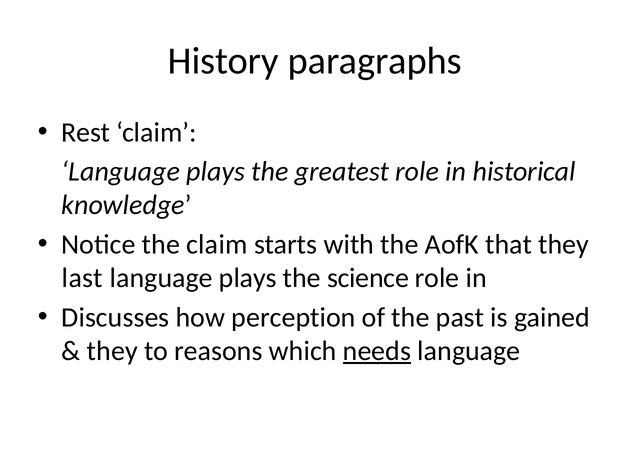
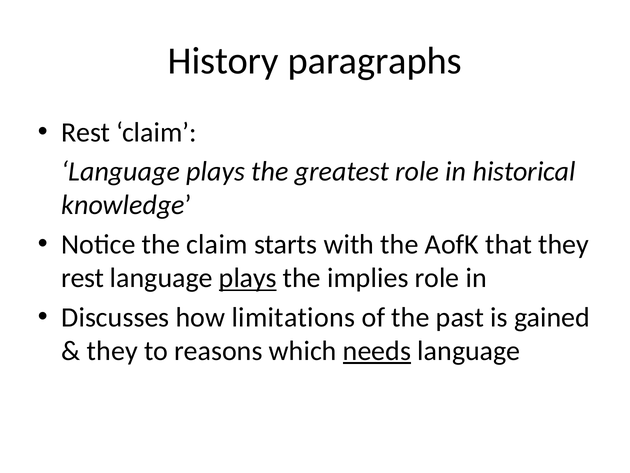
last at (82, 278): last -> rest
plays at (248, 278) underline: none -> present
science: science -> implies
perception: perception -> limitations
